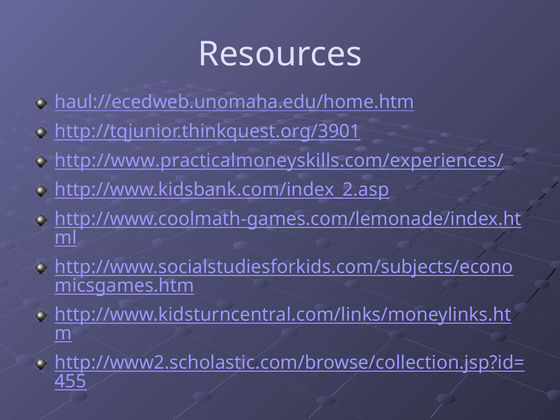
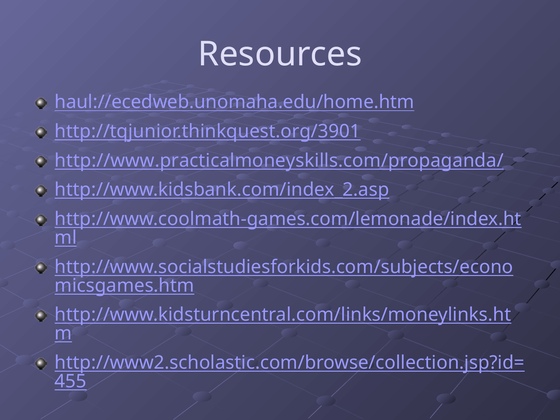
http://www.practicalmoneyskills.com/experiences/: http://www.practicalmoneyskills.com/experiences/ -> http://www.practicalmoneyskills.com/propaganda/
